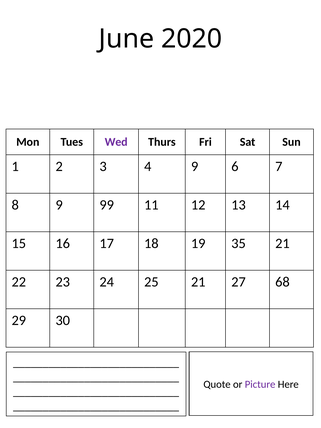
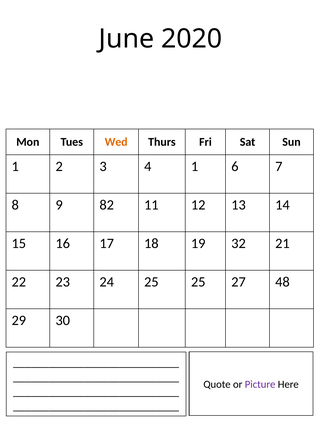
Wed colour: purple -> orange
4 9: 9 -> 1
99: 99 -> 82
35: 35 -> 32
25 21: 21 -> 25
68: 68 -> 48
